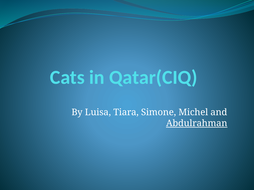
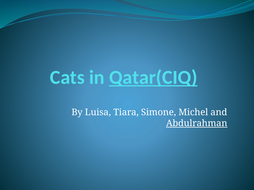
Qatar(CIQ underline: none -> present
